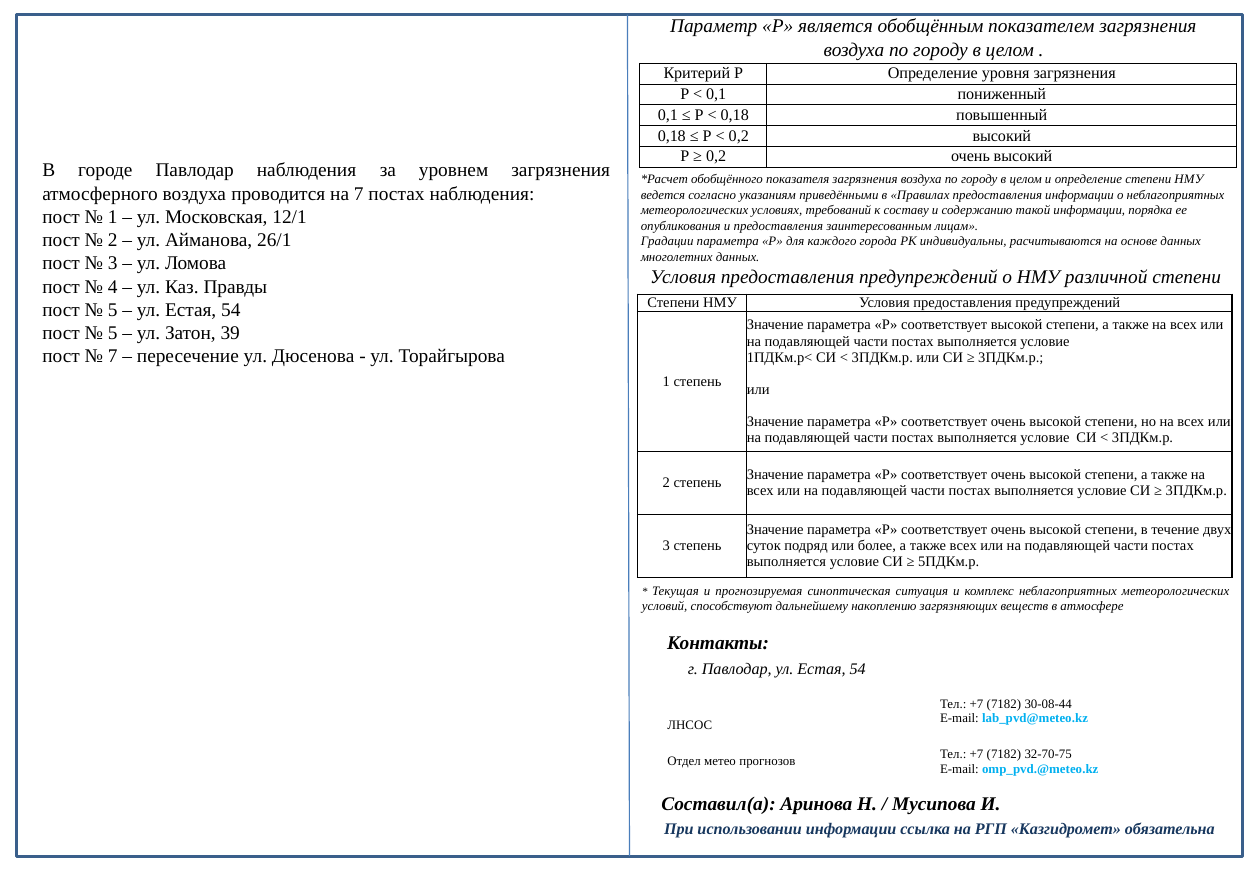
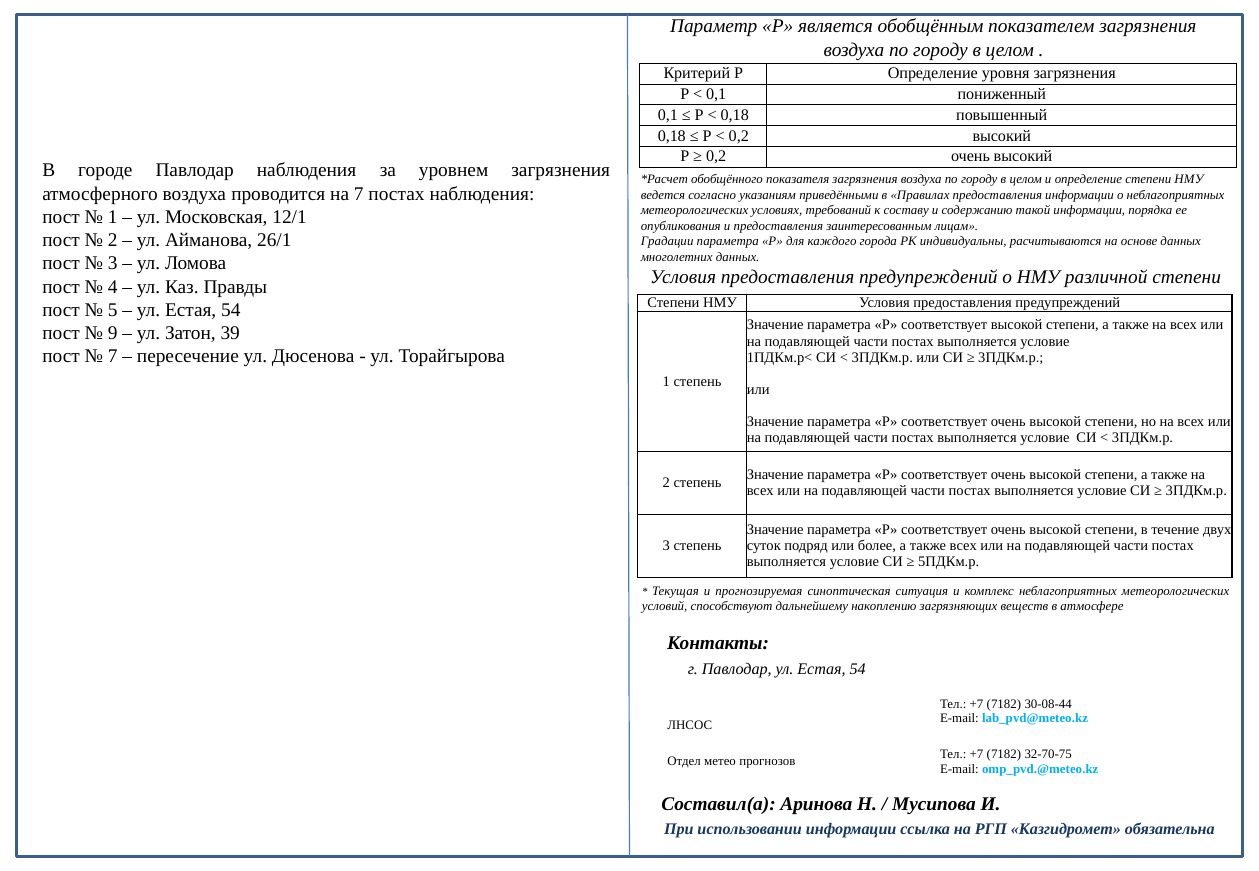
5 at (113, 333): 5 -> 9
